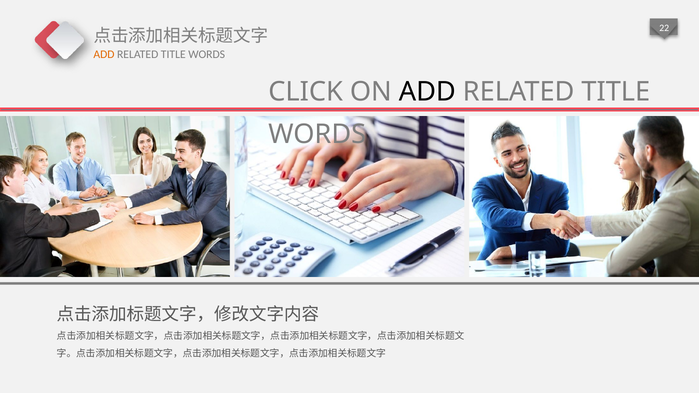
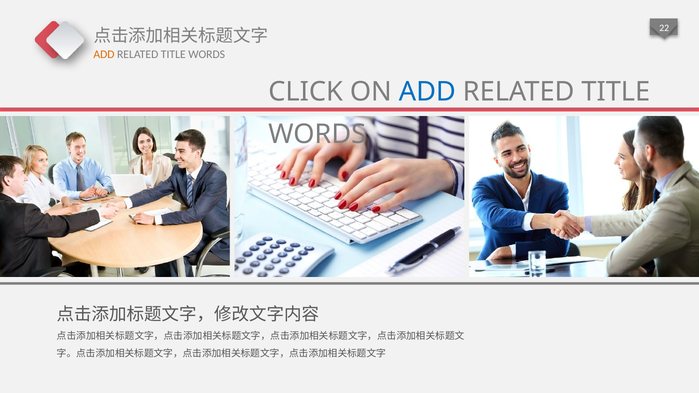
ADD at (427, 92) colour: black -> blue
